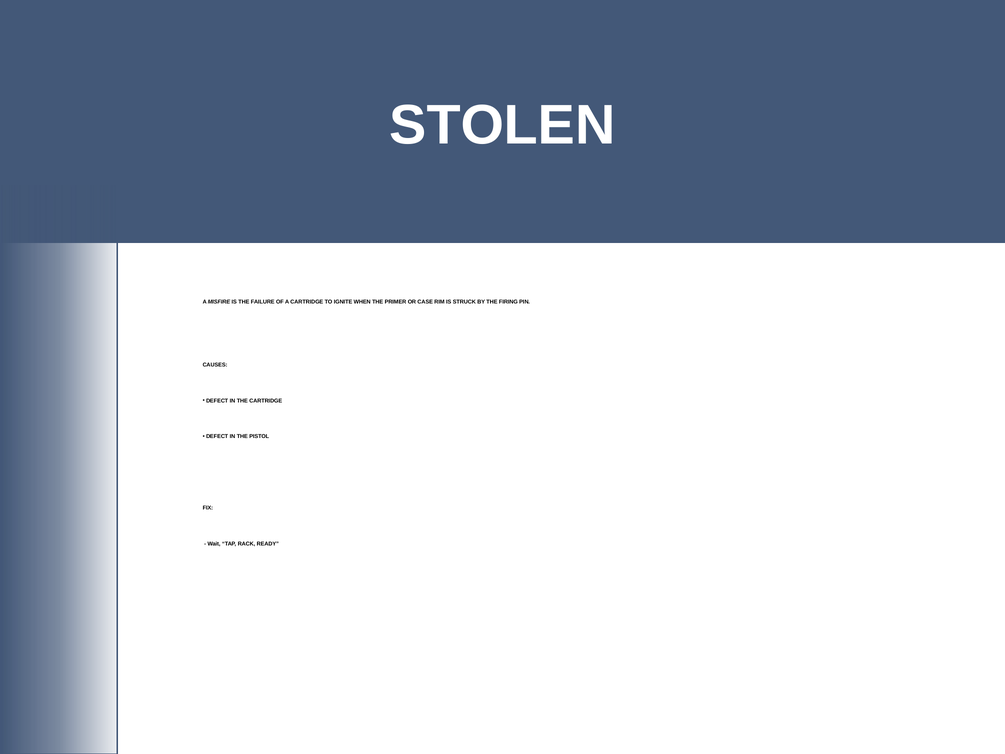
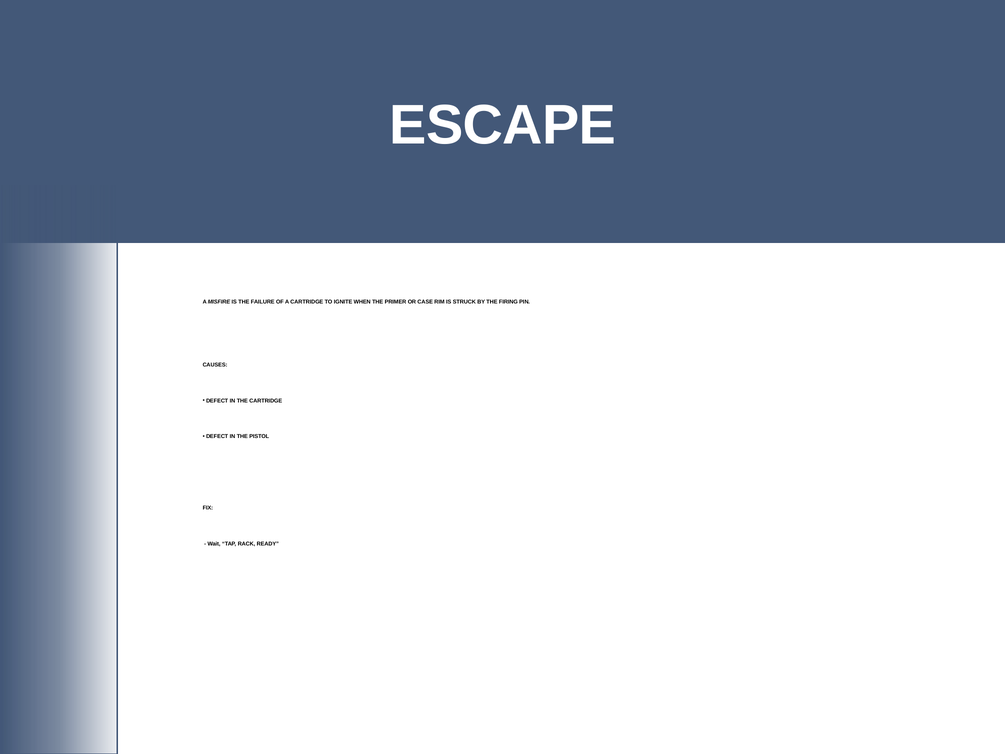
STOLEN: STOLEN -> ESCAPE
